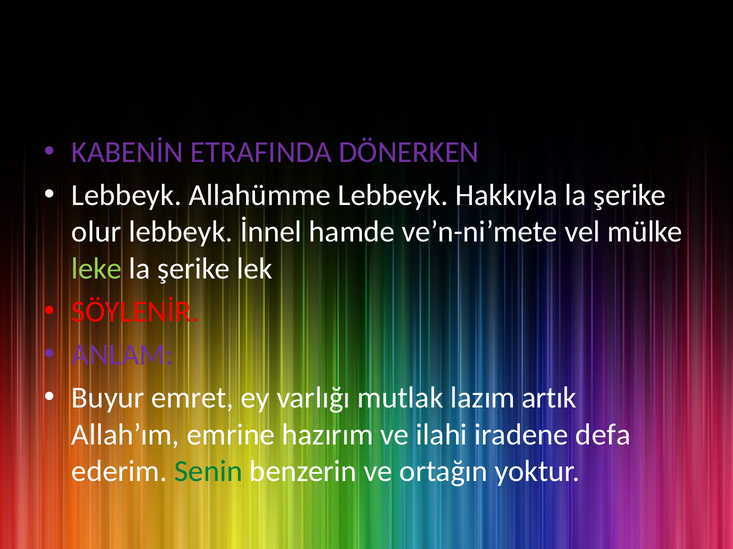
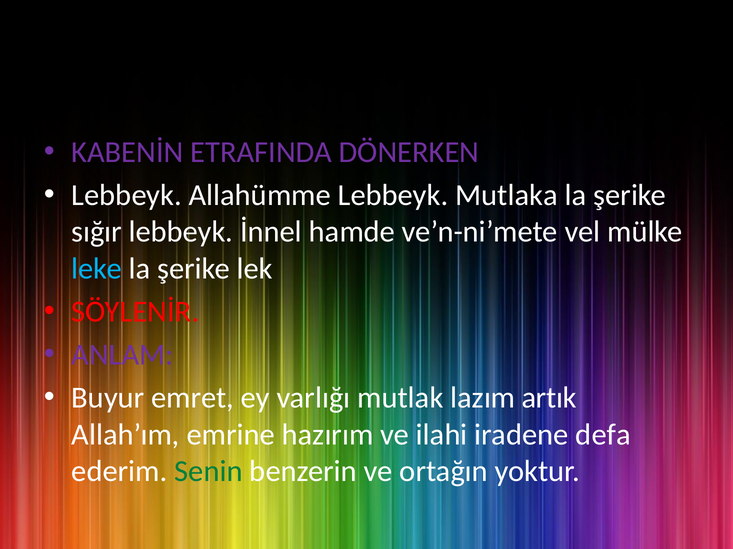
Hakkıyla: Hakkıyla -> Mutlaka
olur: olur -> sığır
leke colour: light green -> light blue
